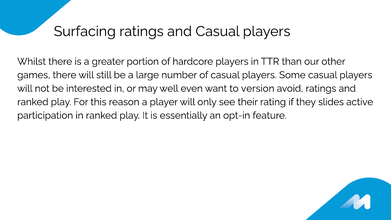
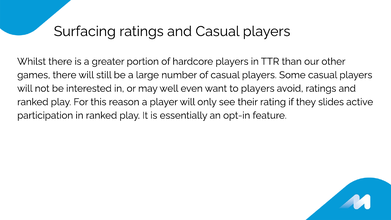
to version: version -> players
